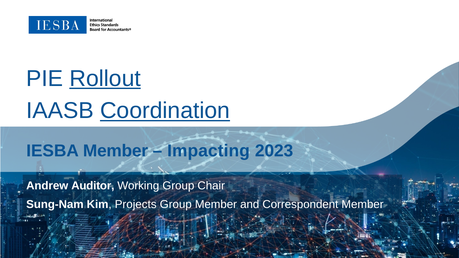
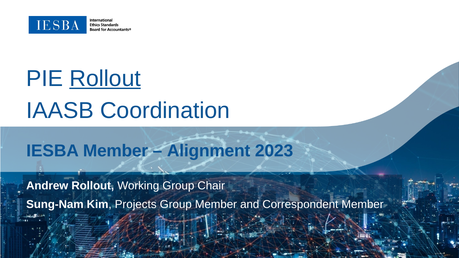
Coordination underline: present -> none
Impacting: Impacting -> Alignment
Andrew Auditor: Auditor -> Rollout
